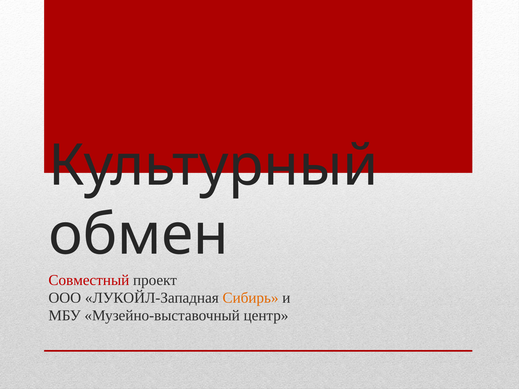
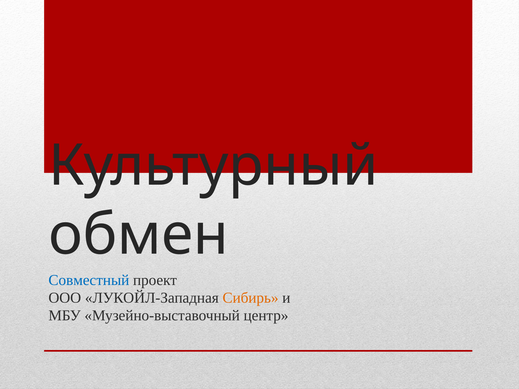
Совместный colour: red -> blue
